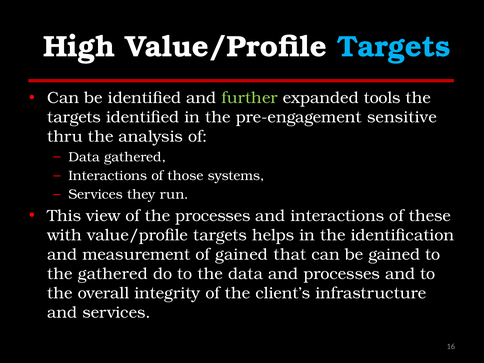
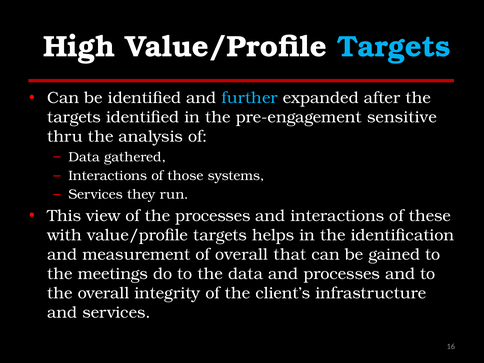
further colour: light green -> light blue
tools: tools -> after
of gained: gained -> overall
the gathered: gathered -> meetings
